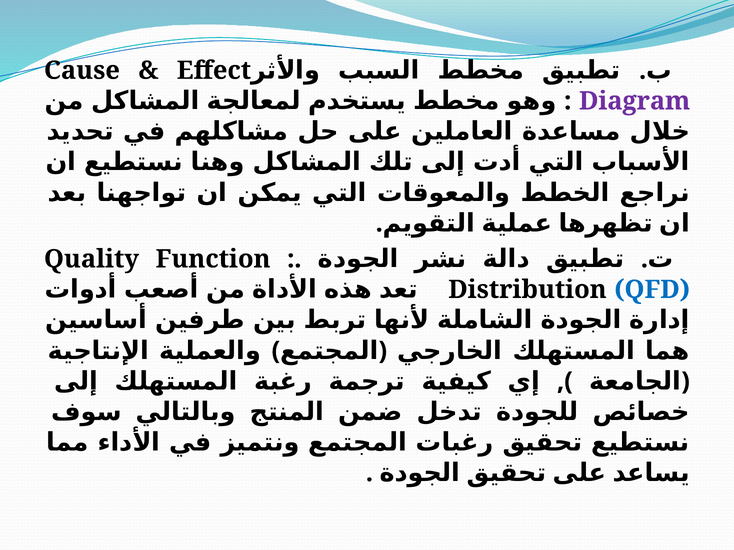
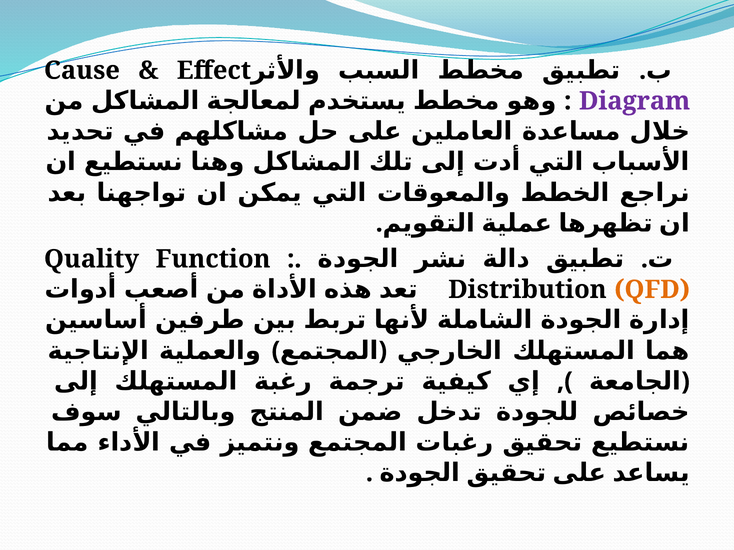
QFD colour: blue -> orange
